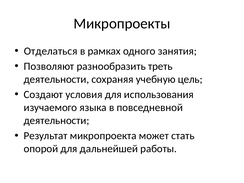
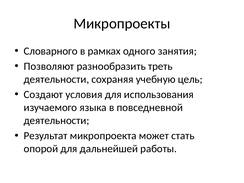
Отделаться: Отделаться -> Словарного
